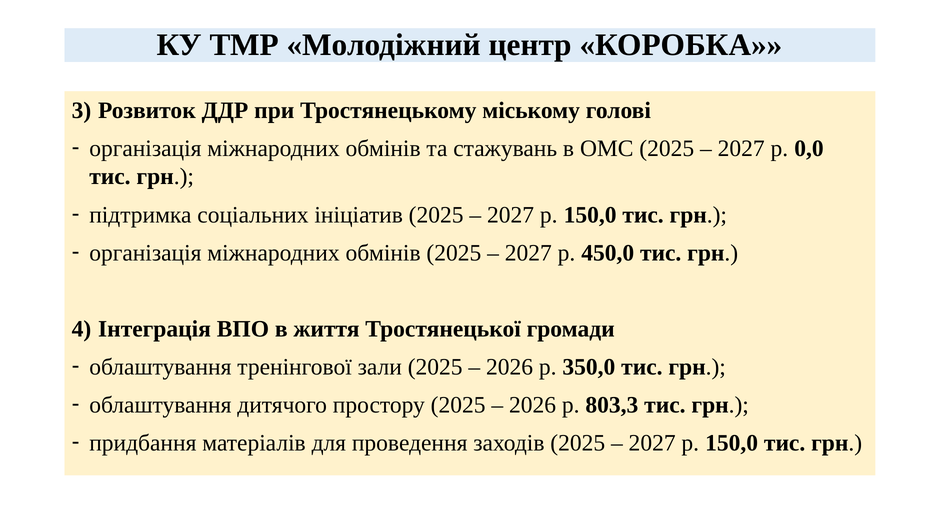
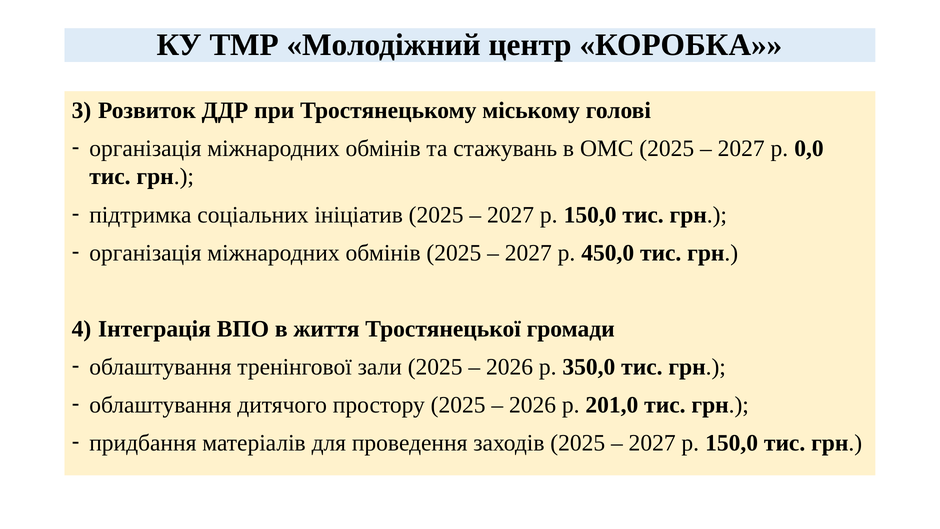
803,3: 803,3 -> 201,0
